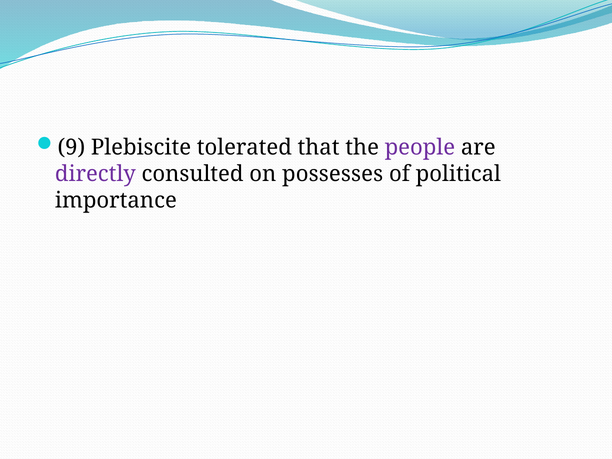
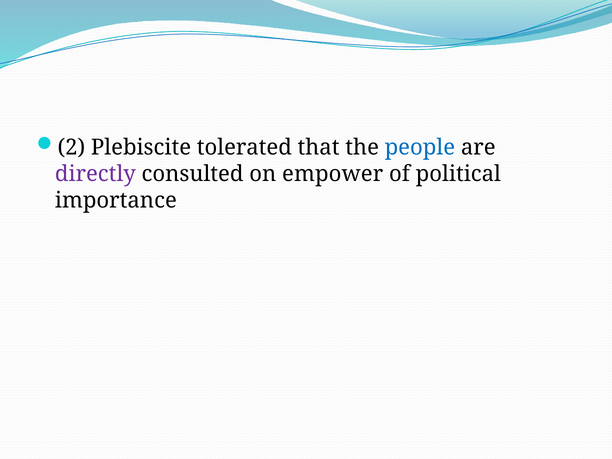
9: 9 -> 2
people colour: purple -> blue
possesses: possesses -> empower
